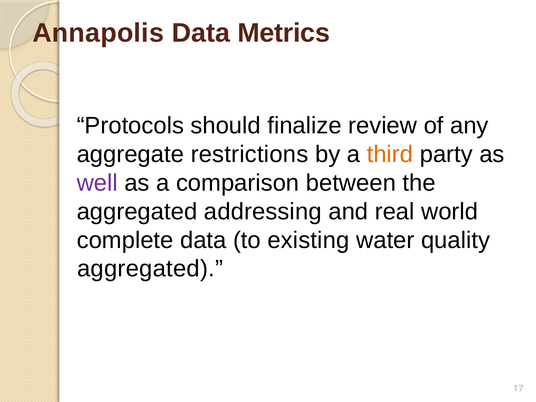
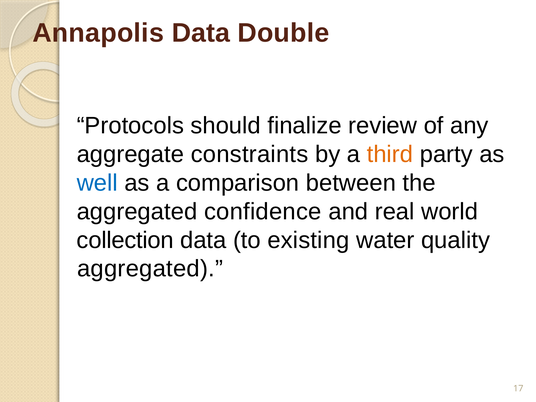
Metrics: Metrics -> Double
restrictions: restrictions -> constraints
well colour: purple -> blue
addressing: addressing -> confidence
complete: complete -> collection
